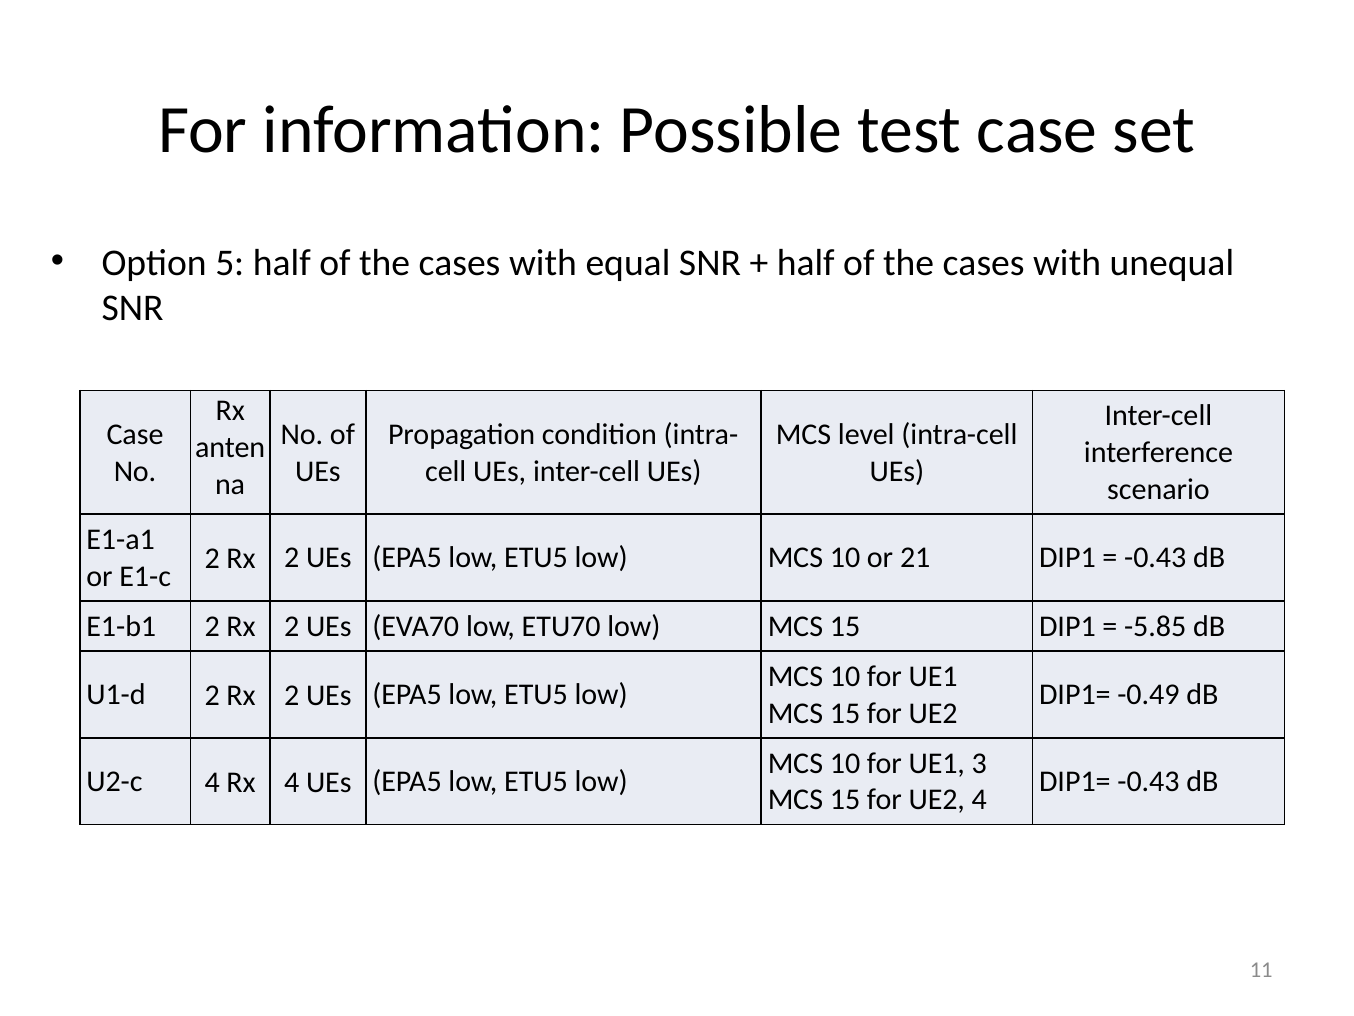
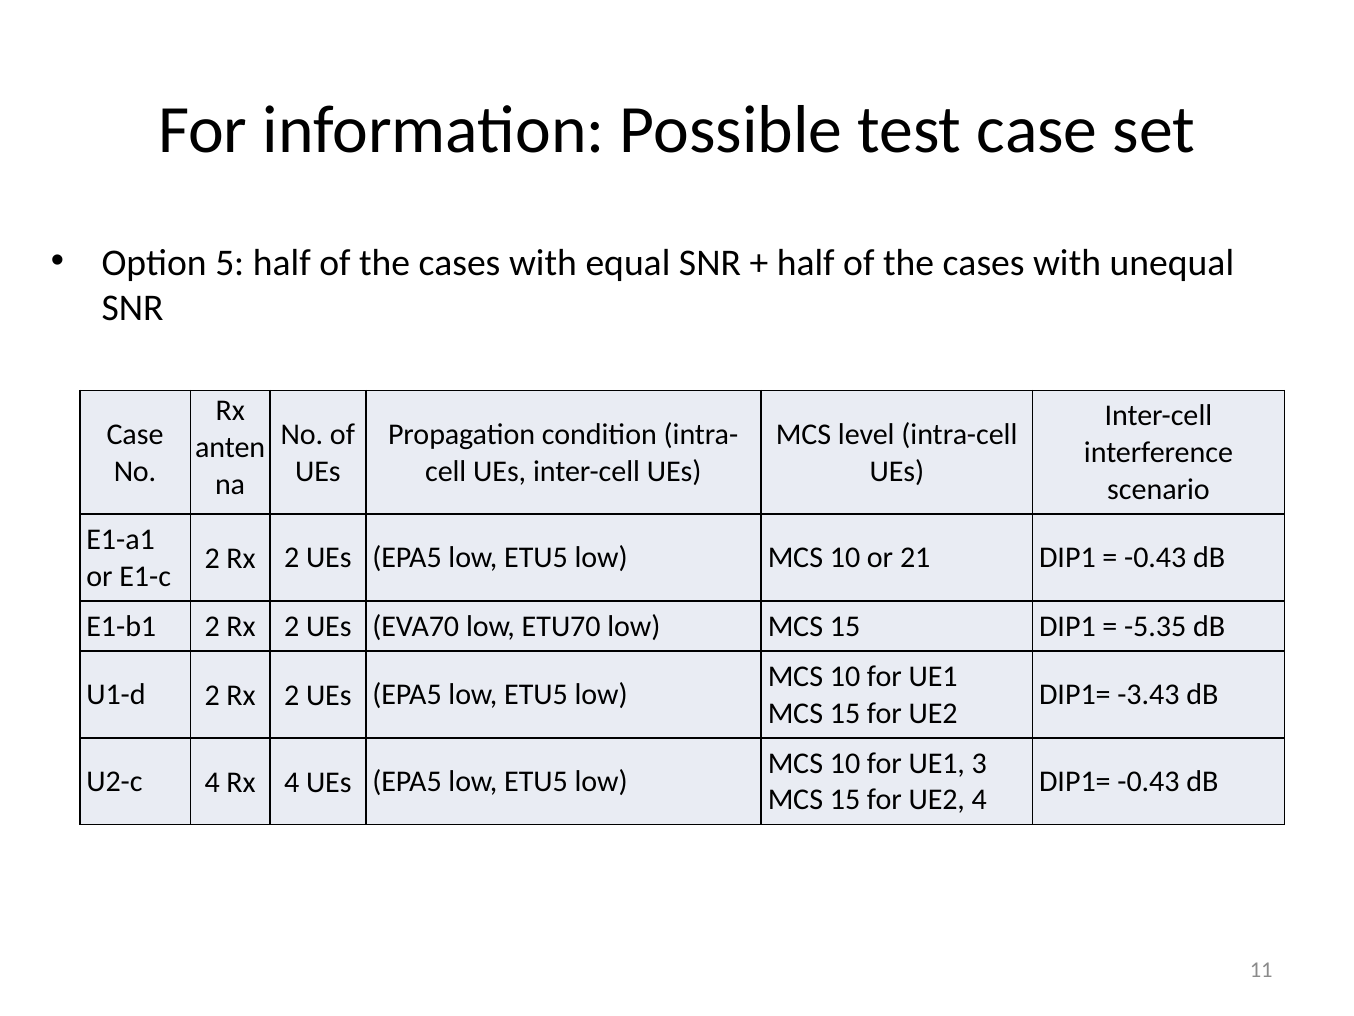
-5.85: -5.85 -> -5.35
-0.49: -0.49 -> -3.43
